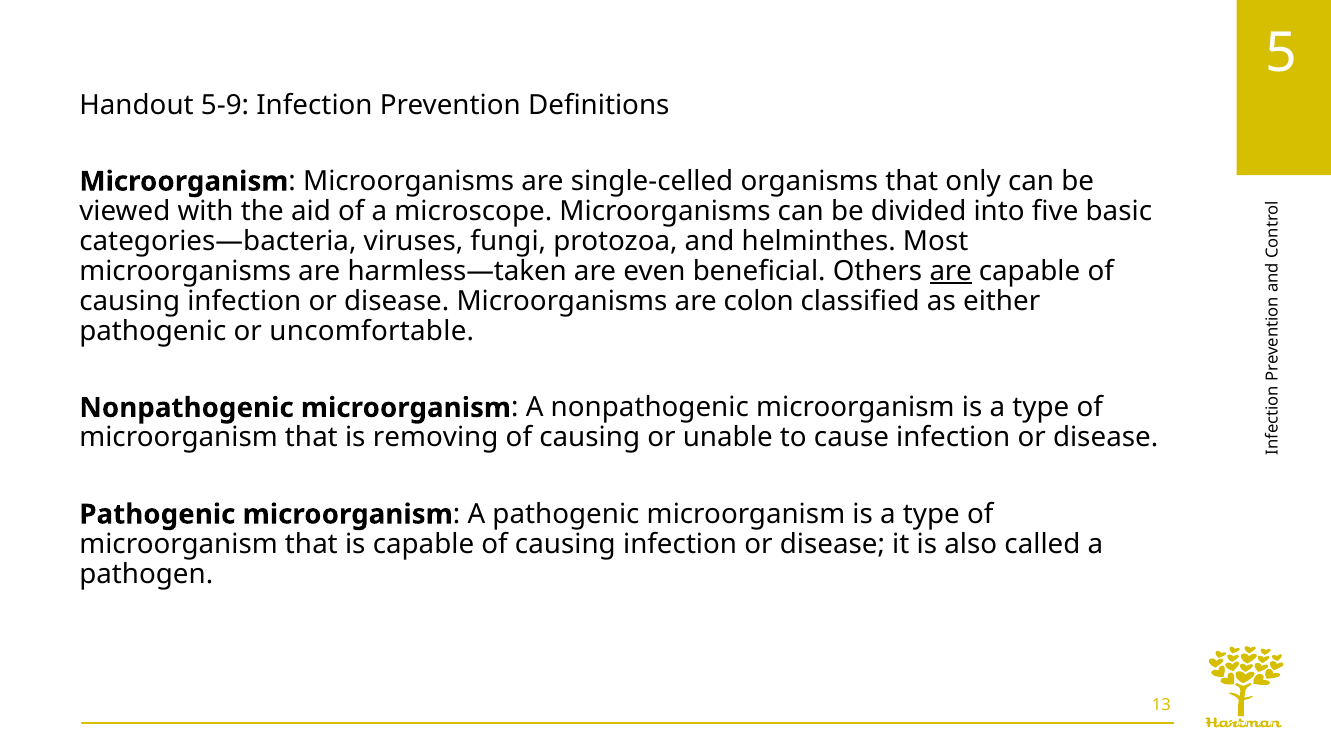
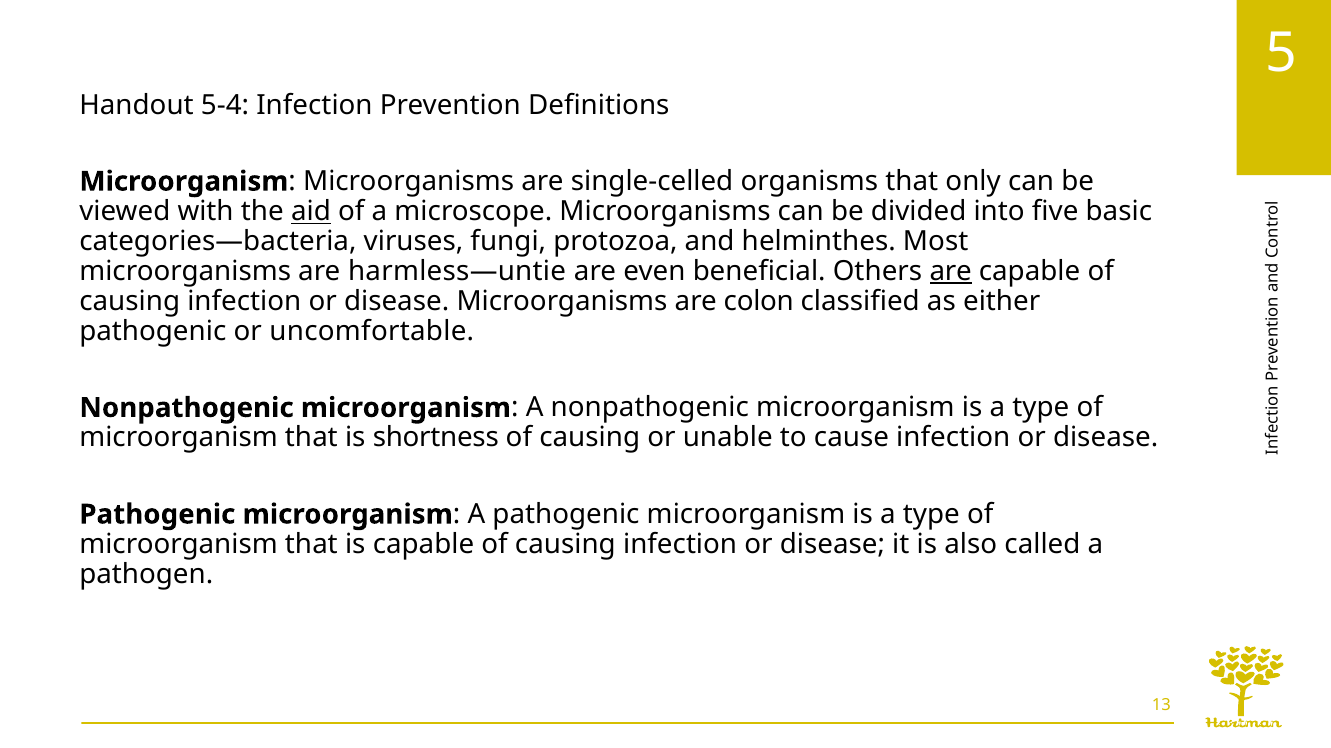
5-9: 5-9 -> 5-4
aid underline: none -> present
harmless—taken: harmless—taken -> harmless—untie
removing: removing -> shortness
